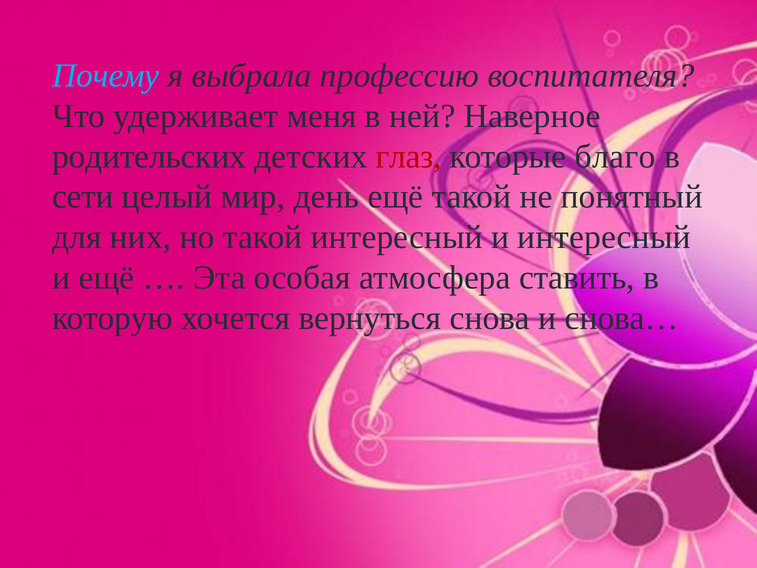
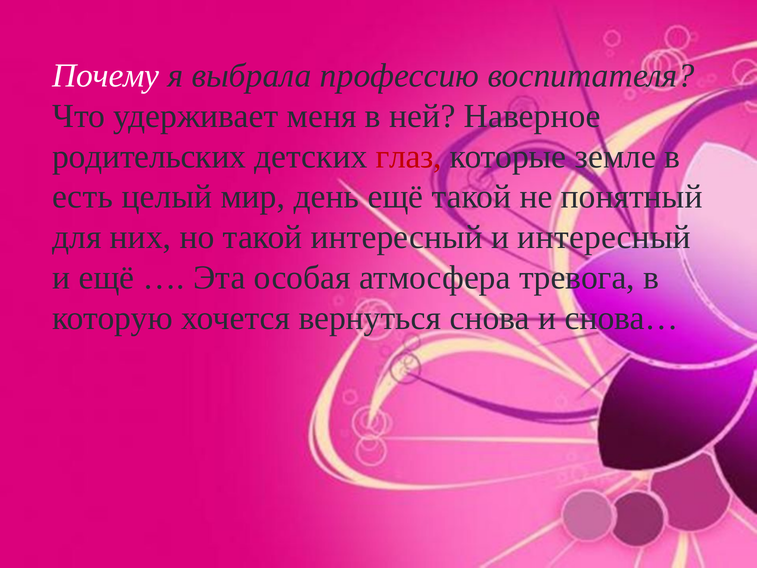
Почему colour: light blue -> white
благо: благо -> земле
сети: сети -> есть
ставить: ставить -> тревога
